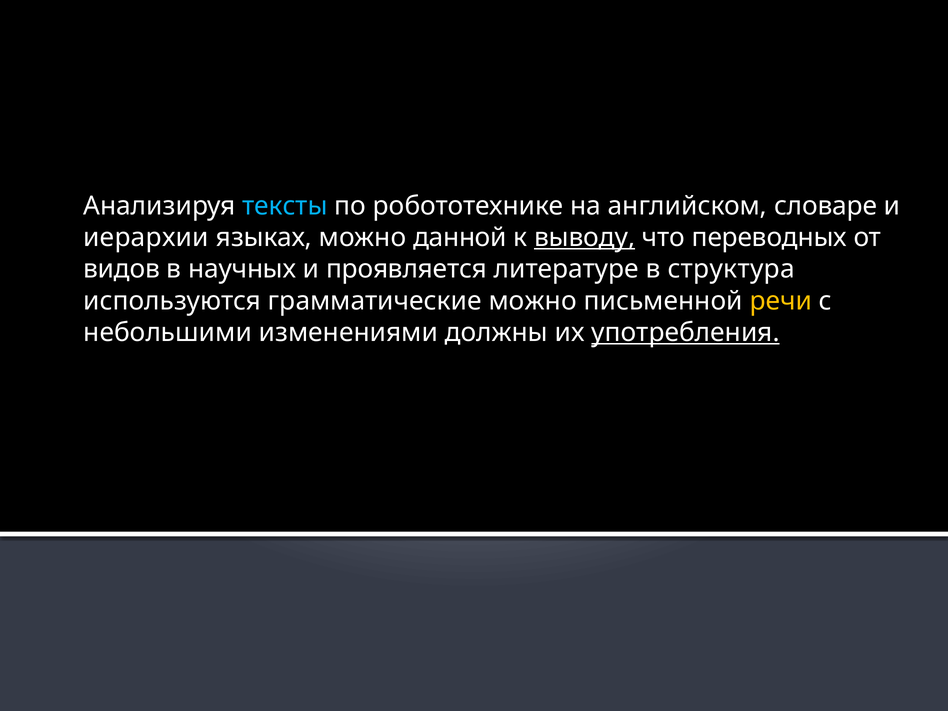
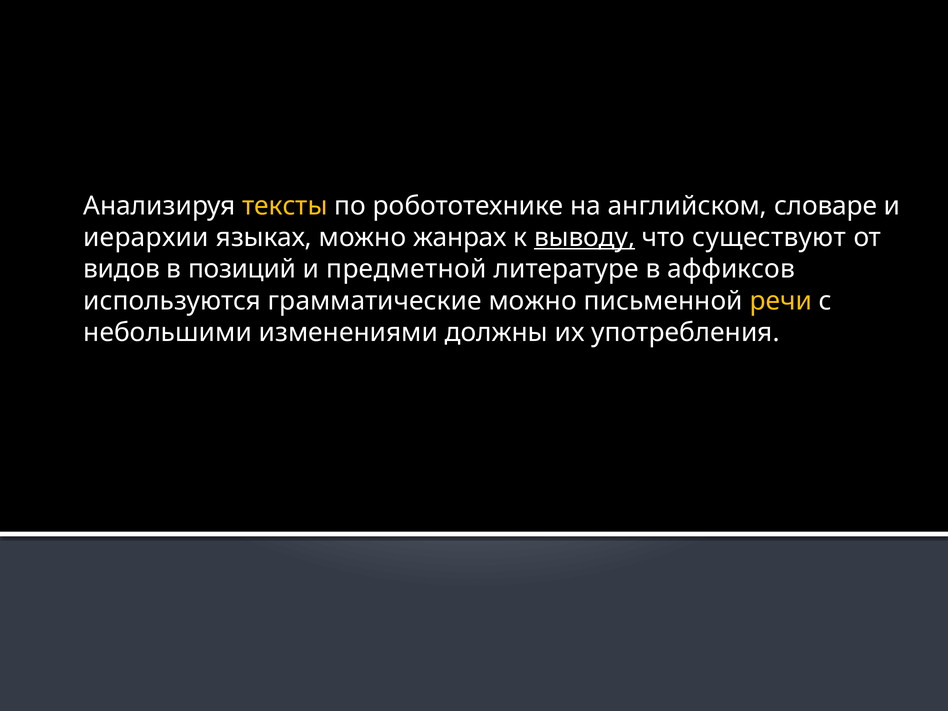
тексты colour: light blue -> yellow
данной: данной -> жанрах
переводных: переводных -> существуют
научных: научных -> позиций
проявляется: проявляется -> предметной
структура: структура -> аффиксов
употребления underline: present -> none
